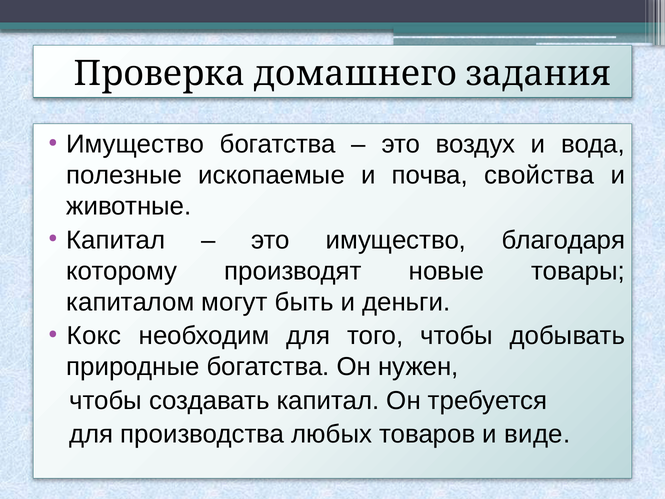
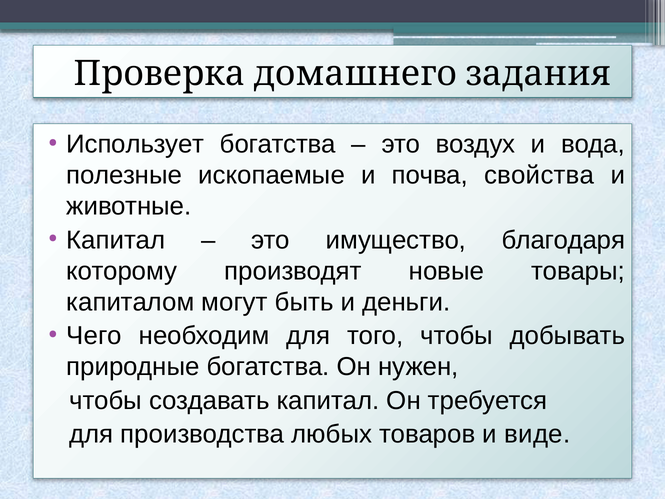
Имущество at (135, 144): Имущество -> Использует
Кокс: Кокс -> Чего
